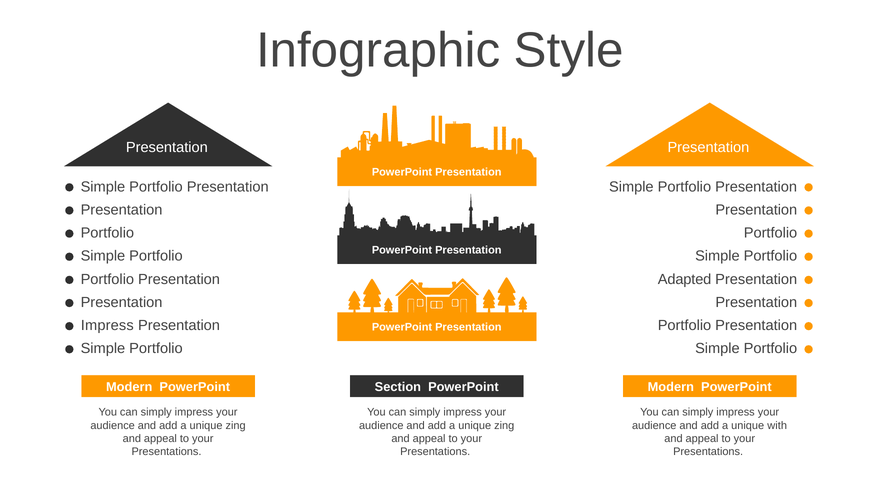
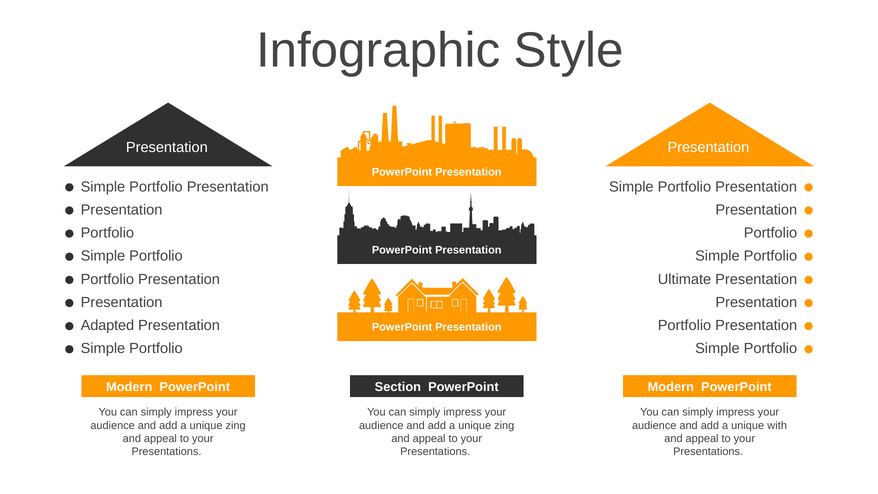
Adapted: Adapted -> Ultimate
Impress at (107, 325): Impress -> Adapted
